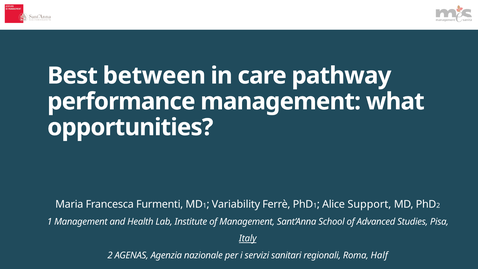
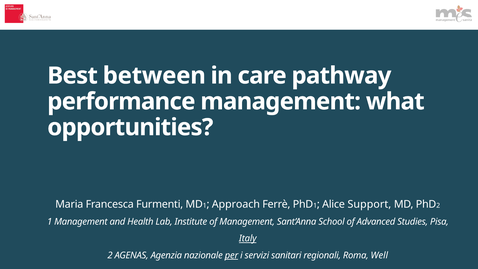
Variability: Variability -> Approach
per underline: none -> present
Half: Half -> Well
